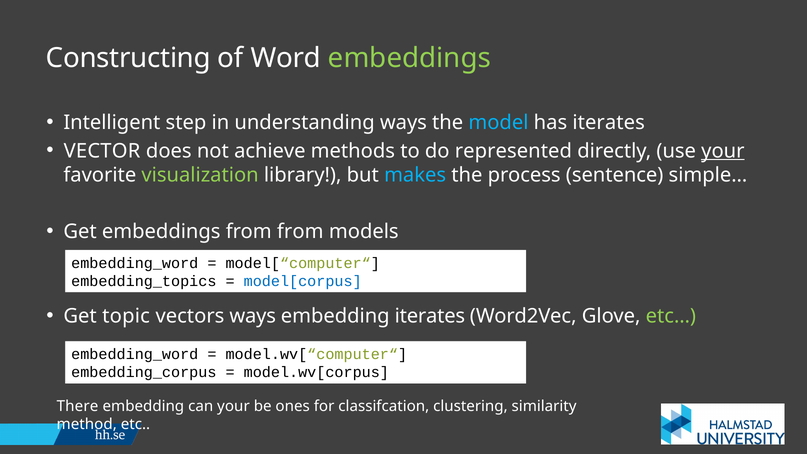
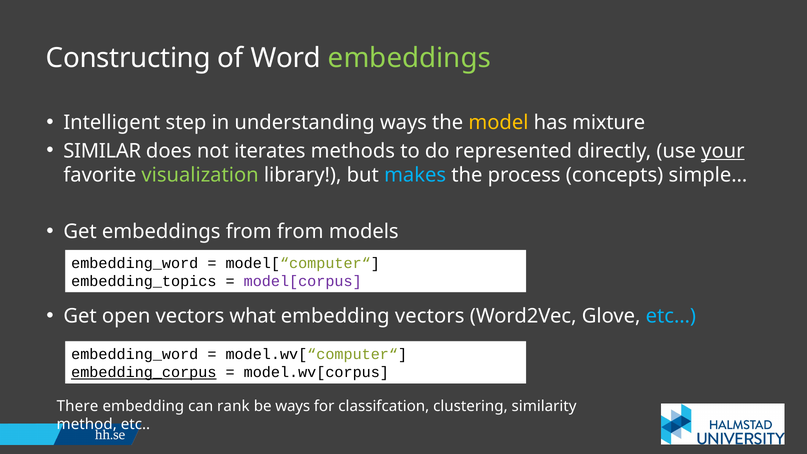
model colour: light blue -> yellow
has iterates: iterates -> mixture
VECTOR: VECTOR -> SIMILAR
achieve: achieve -> iterates
sentence: sentence -> concepts
model[corpus colour: blue -> purple
topic: topic -> open
vectors ways: ways -> what
embedding iterates: iterates -> vectors
etc… colour: light green -> light blue
embedding_corpus underline: none -> present
can your: your -> rank
be ones: ones -> ways
